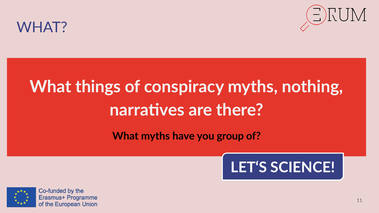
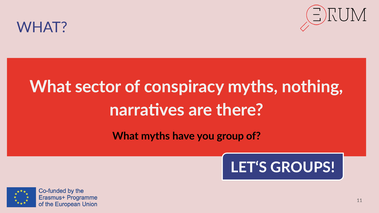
things: things -> sector
SCIENCE: SCIENCE -> GROUPS
